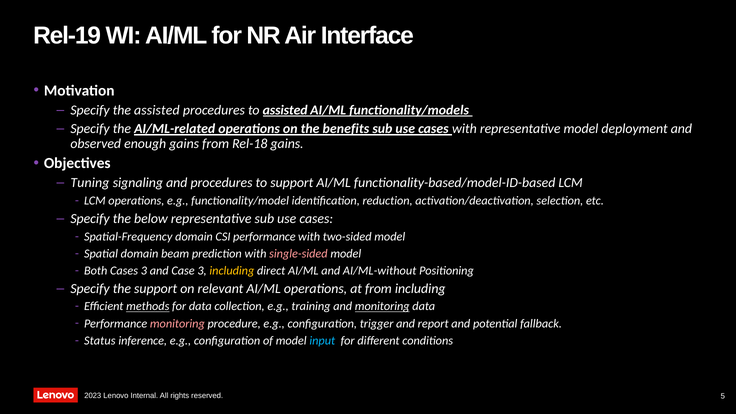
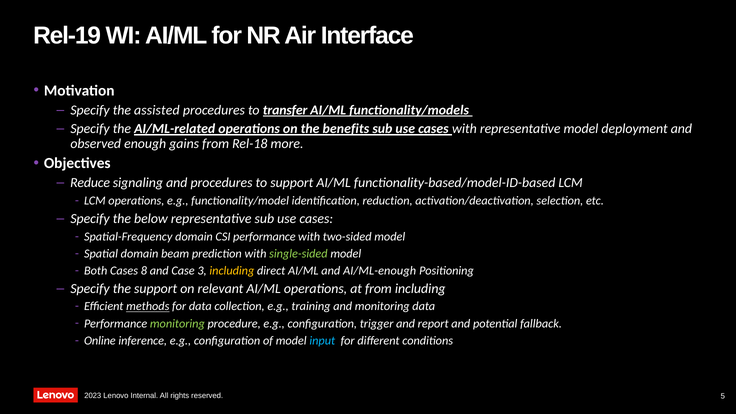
to assisted: assisted -> transfer
Rel-18 gains: gains -> more
Tuning: Tuning -> Reduce
single-sided colour: pink -> light green
Cases 3: 3 -> 8
AI/ML-without: AI/ML-without -> AI/ML-enough
monitoring at (382, 306) underline: present -> none
monitoring at (177, 324) colour: pink -> light green
Status: Status -> Online
